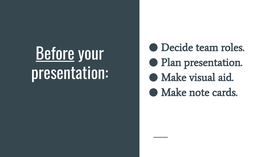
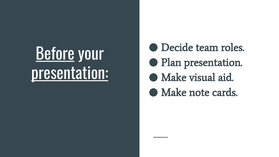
presentation at (70, 74) underline: none -> present
